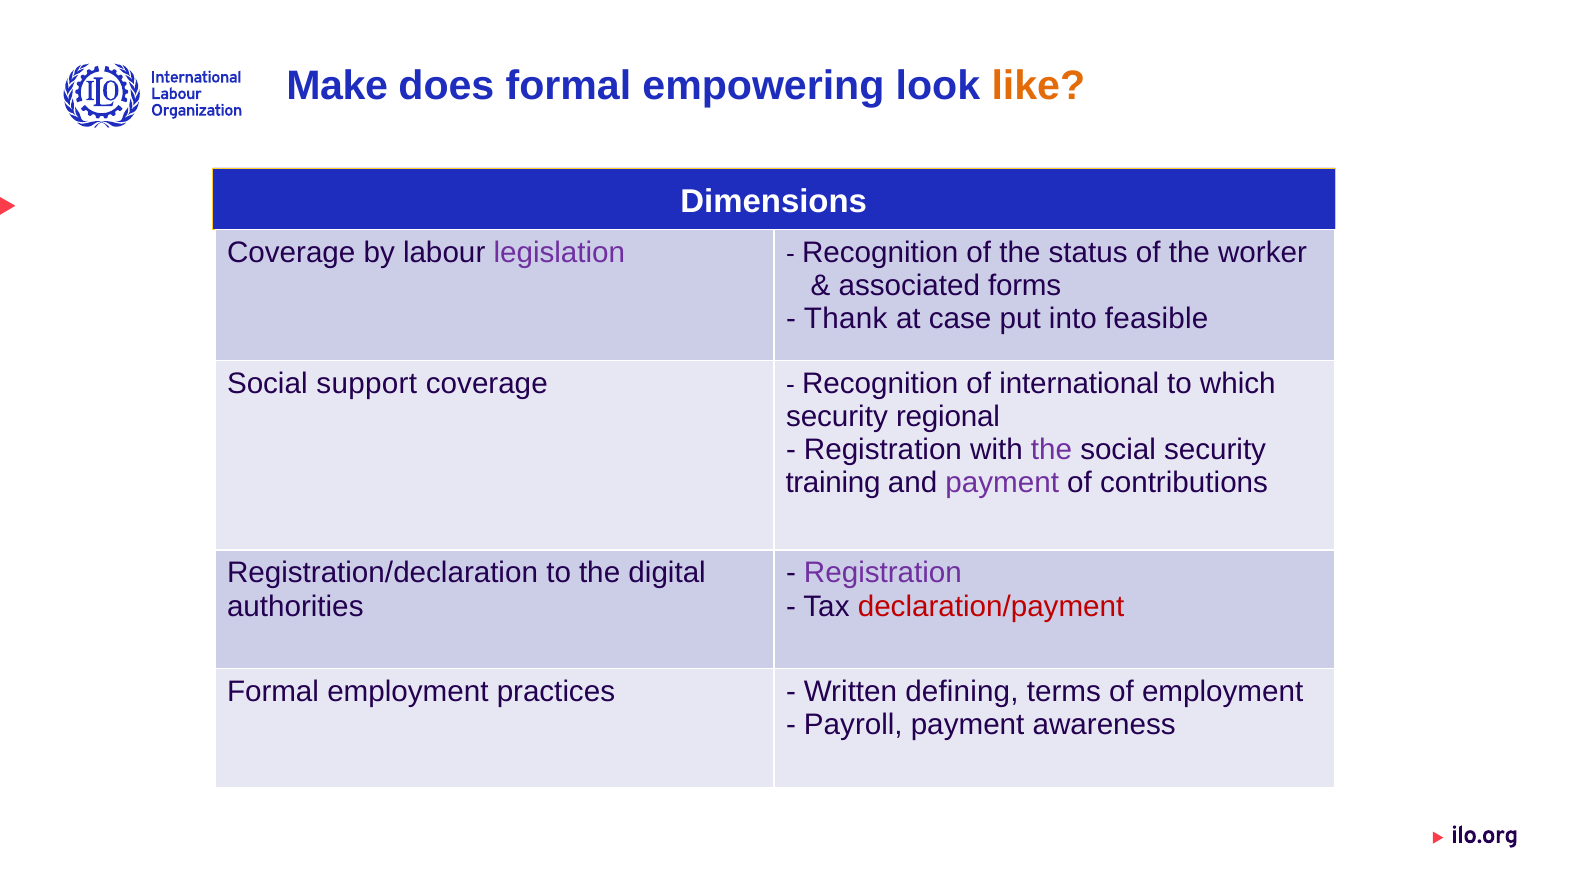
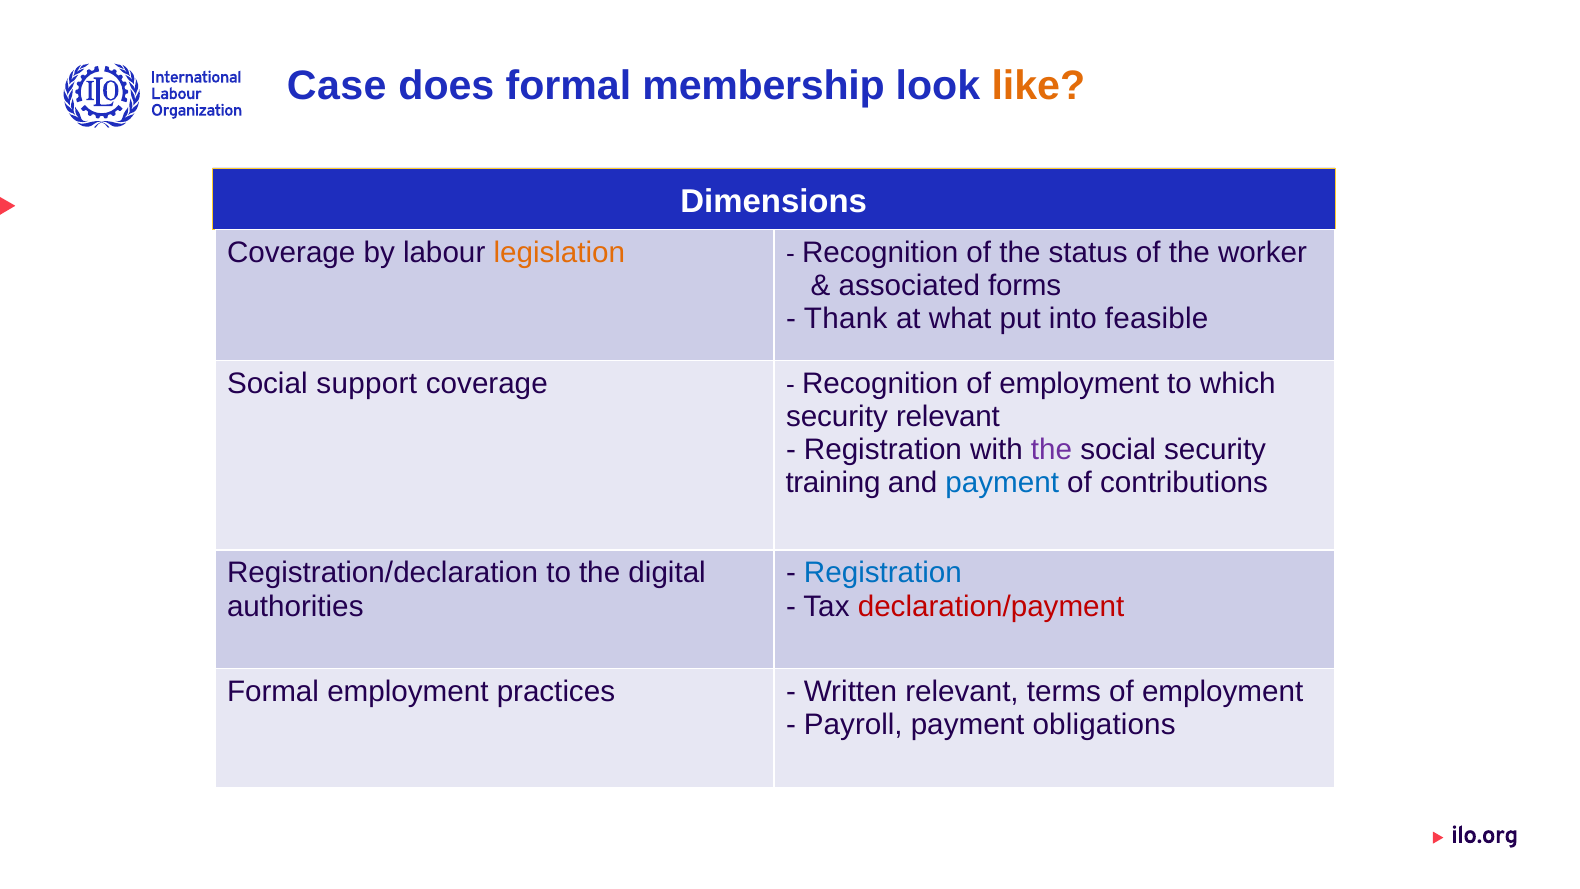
Make: Make -> Case
empowering: empowering -> membership
legislation colour: purple -> orange
case: case -> what
Recognition of international: international -> employment
security regional: regional -> relevant
payment at (1002, 483) colour: purple -> blue
Registration at (883, 573) colour: purple -> blue
Written defining: defining -> relevant
awareness: awareness -> obligations
